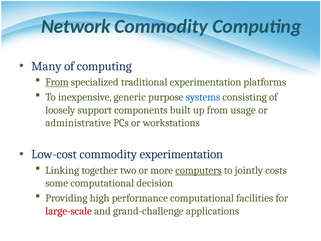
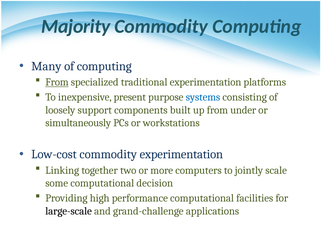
Network: Network -> Majority
generic: generic -> present
usage: usage -> under
administrative: administrative -> simultaneously
computers underline: present -> none
costs: costs -> scale
large-scale colour: red -> black
